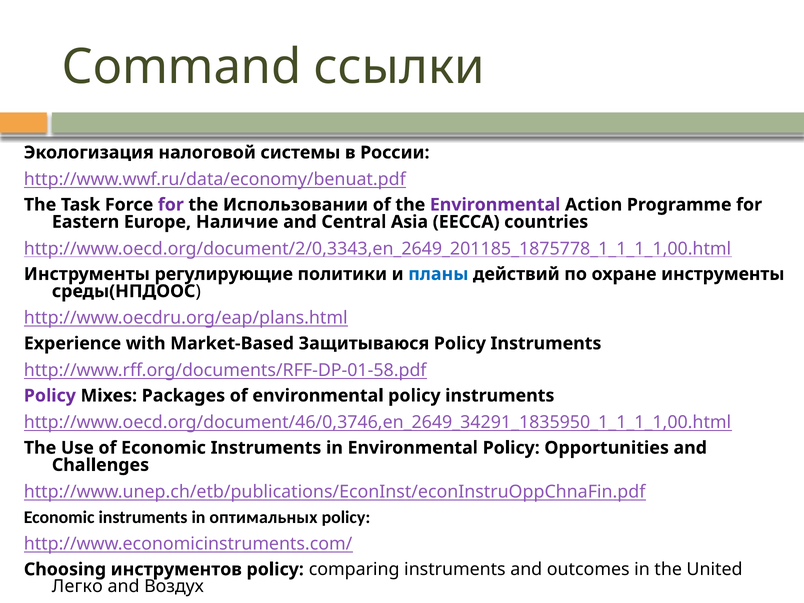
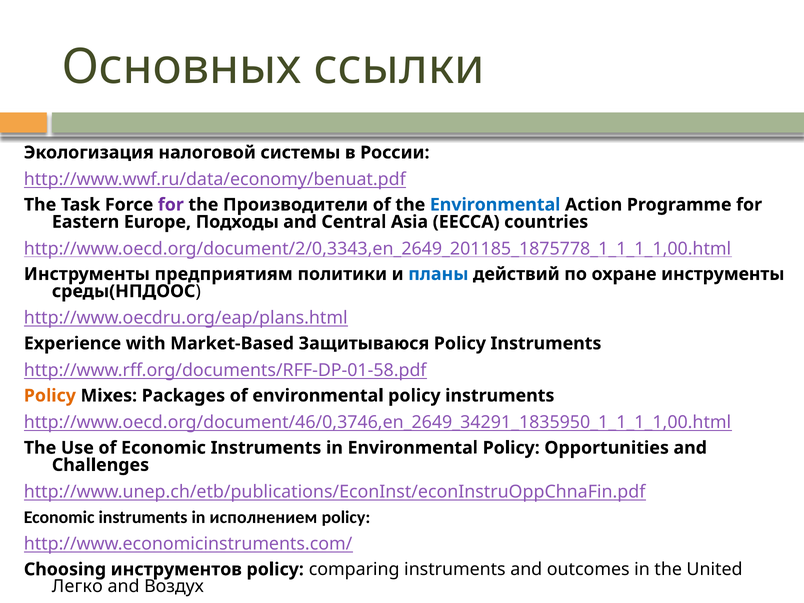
Command: Command -> Основных
Использовании: Использовании -> Производители
Environmental at (495, 205) colour: purple -> blue
Наличие: Наличие -> Подходы
регулирующие: регулирующие -> предприятиям
Policy at (50, 396) colour: purple -> orange
оптимальных: оптимальных -> исполнением
